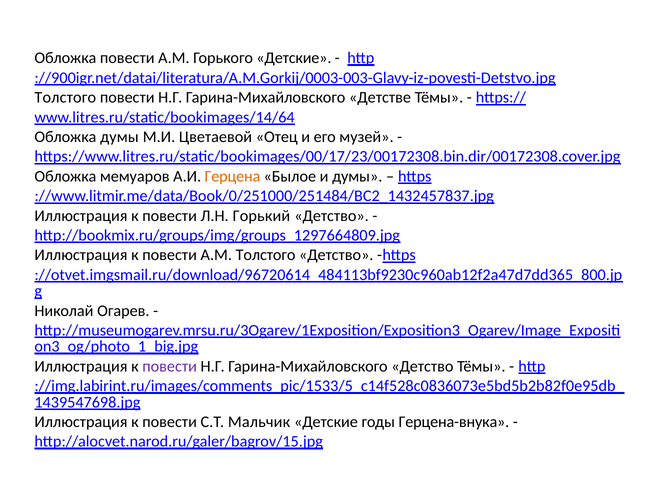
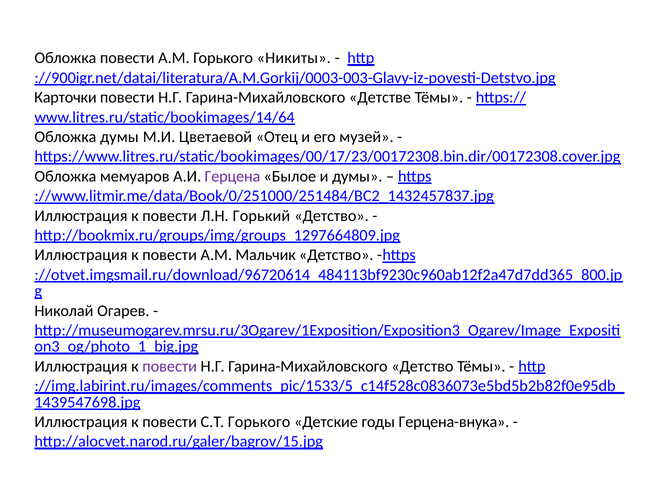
Горького Детские: Детские -> Никиты
Толстого at (65, 98): Толстого -> Карточки
Герцена colour: orange -> purple
А.М Толстого: Толстого -> Мальчик
С.Т Мальчик: Мальчик -> Горького
